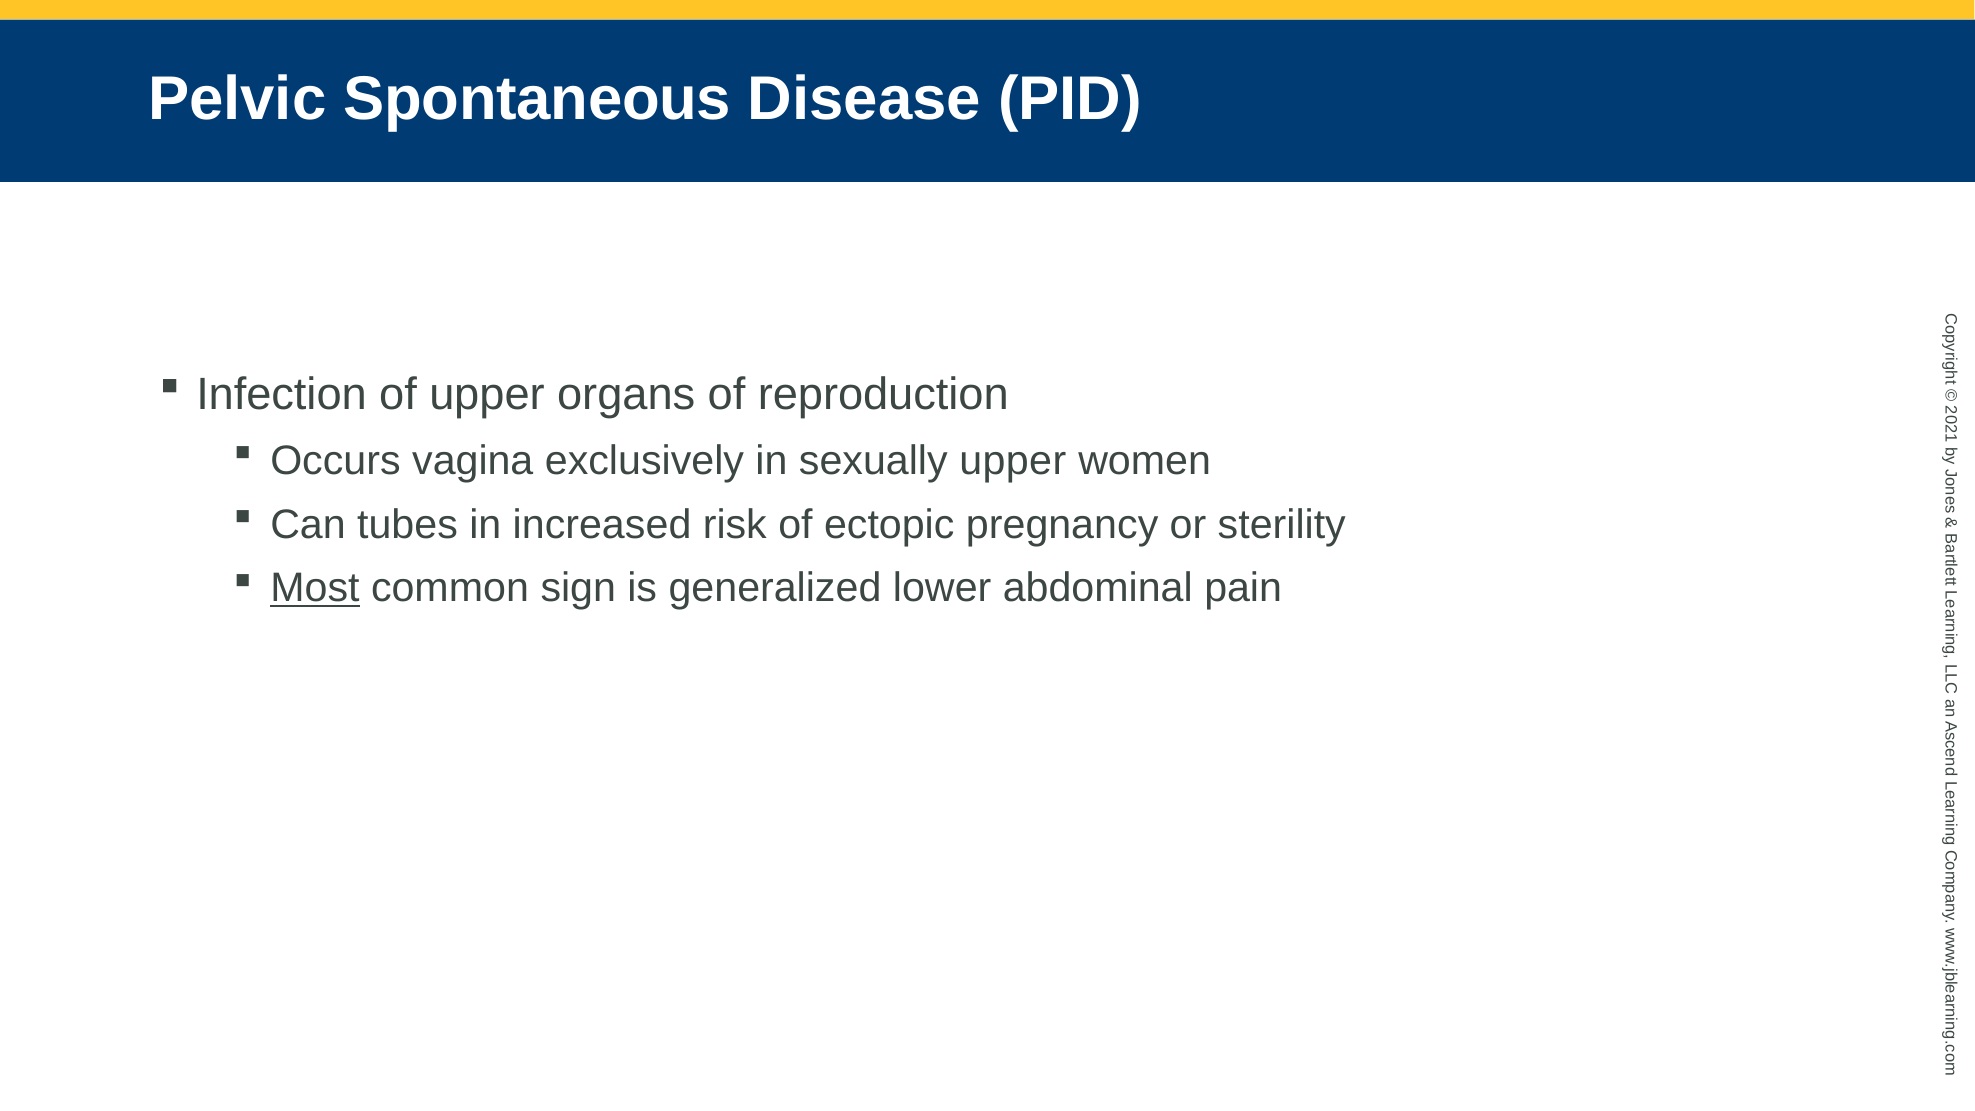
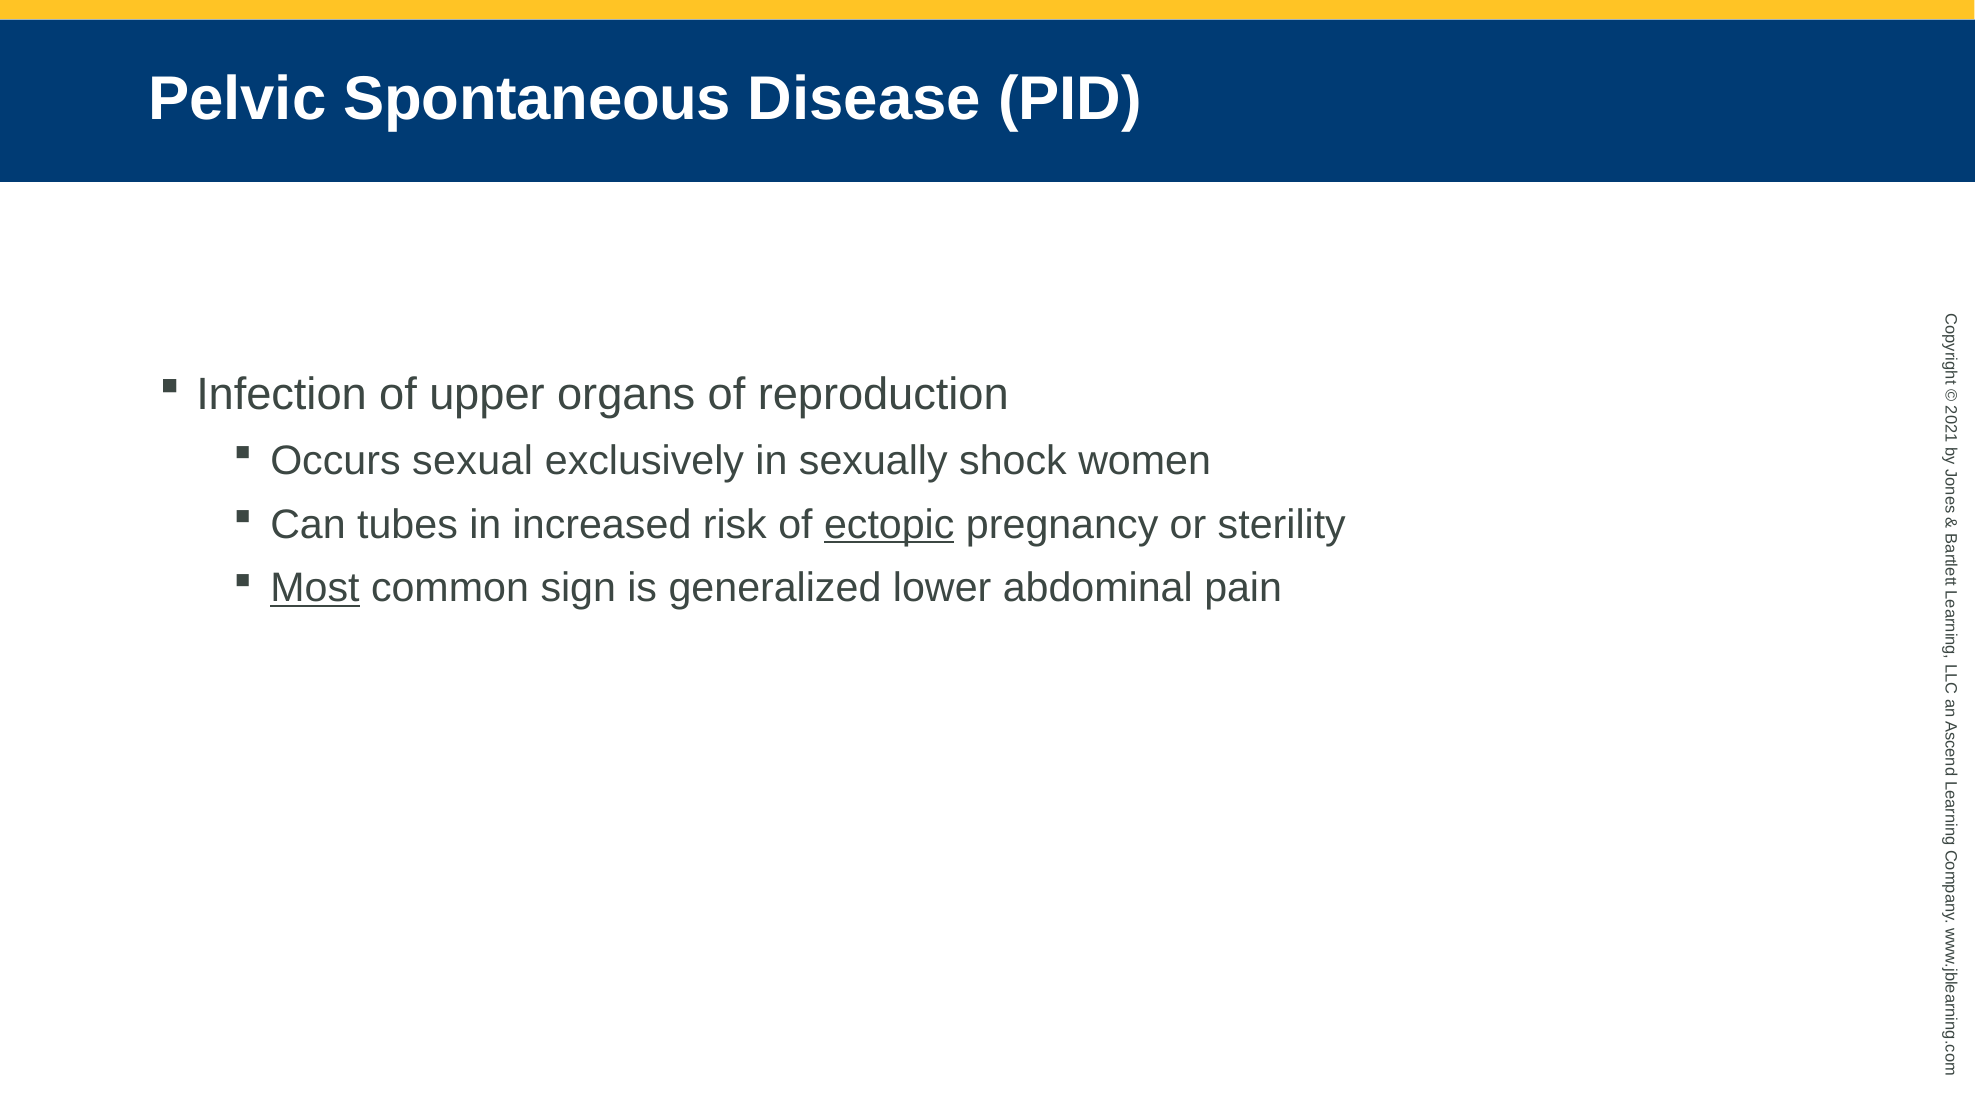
vagina: vagina -> sexual
sexually upper: upper -> shock
ectopic underline: none -> present
